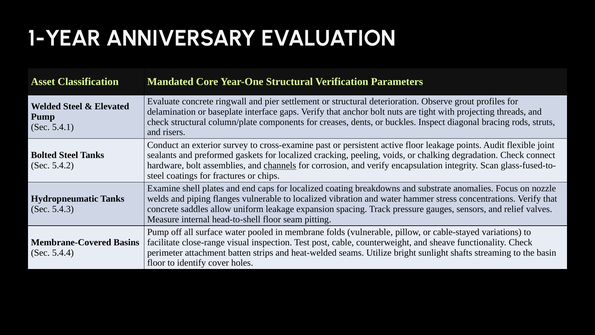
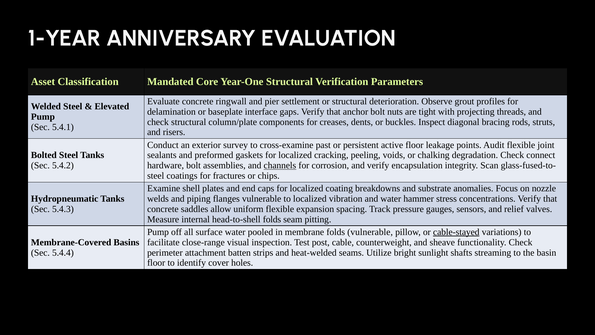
uniform leakage: leakage -> flexible
head-to-shell floor: floor -> folds
cable-stayed underline: none -> present
